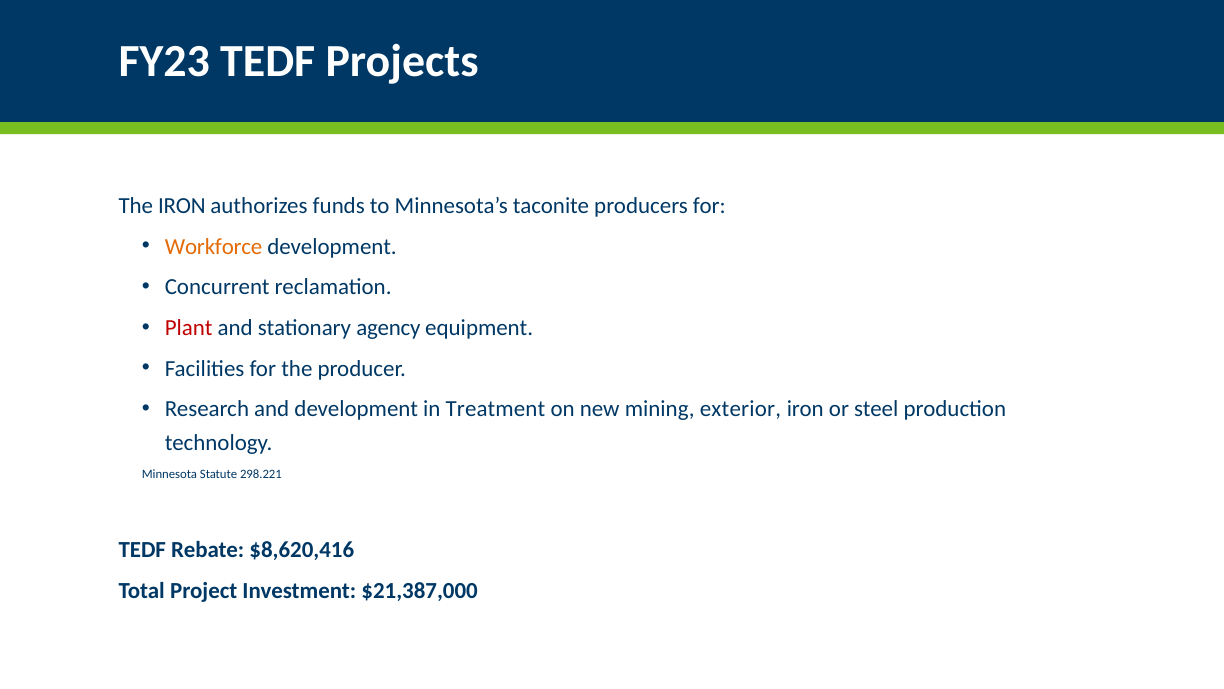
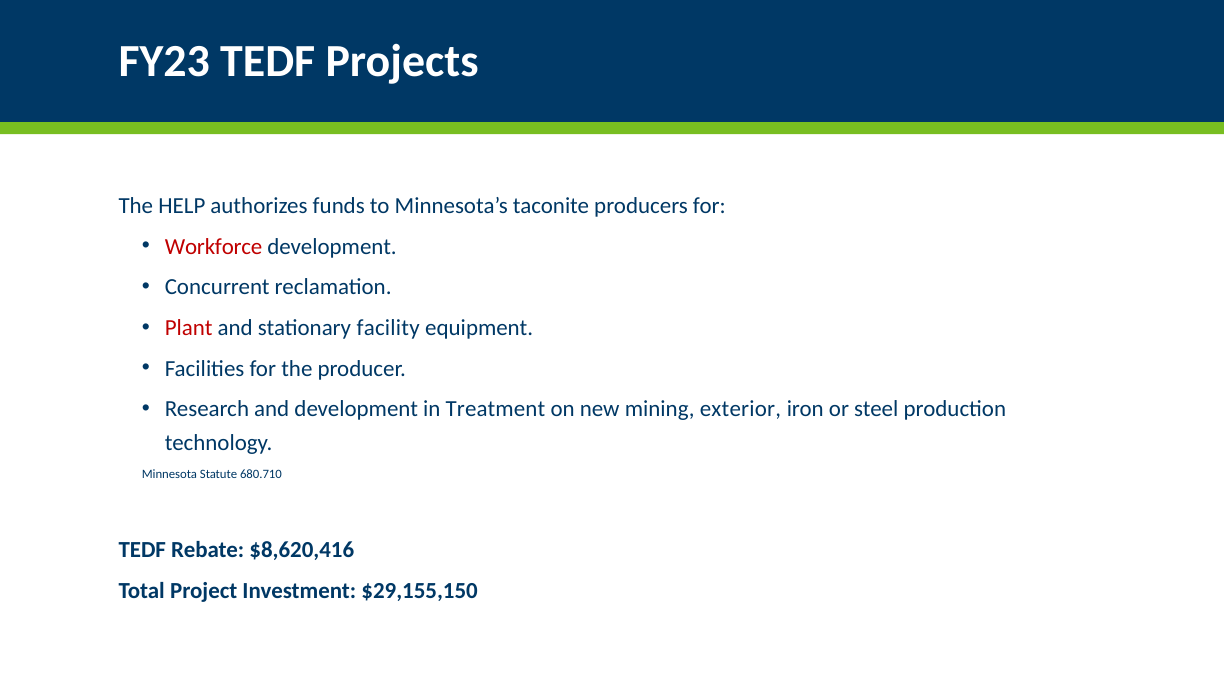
The IRON: IRON -> HELP
Workforce colour: orange -> red
agency: agency -> facility
298.221: 298.221 -> 680.710
$21,387,000: $21,387,000 -> $29,155,150
